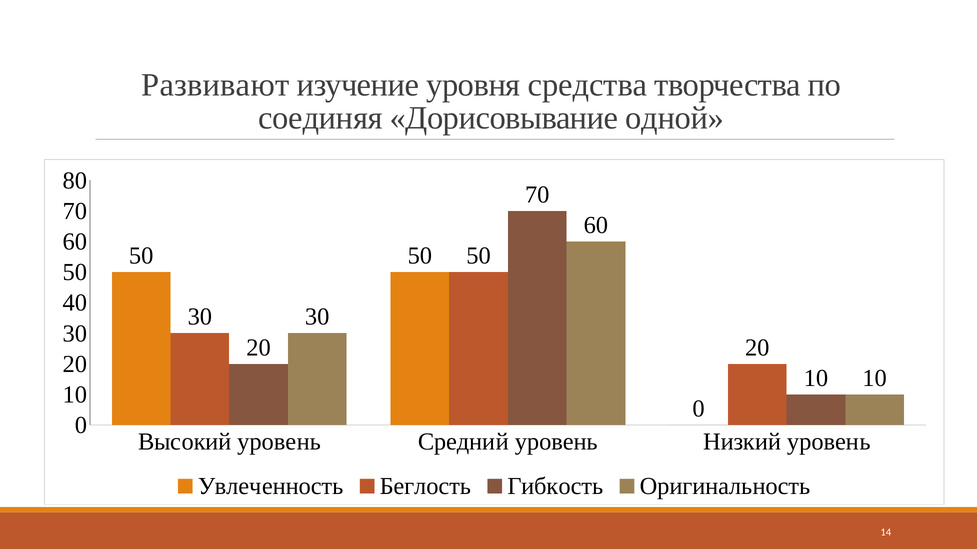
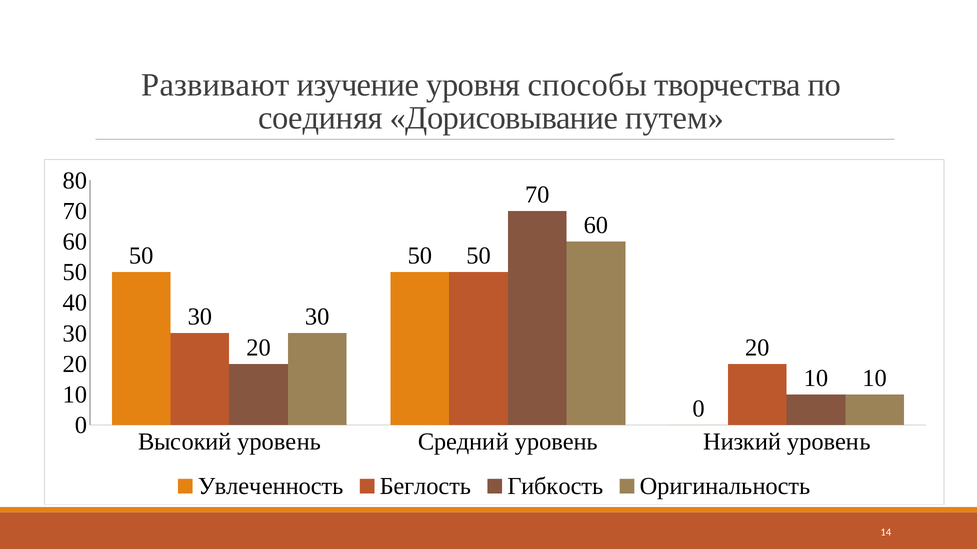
средства: средства -> способы
одной: одной -> путем
